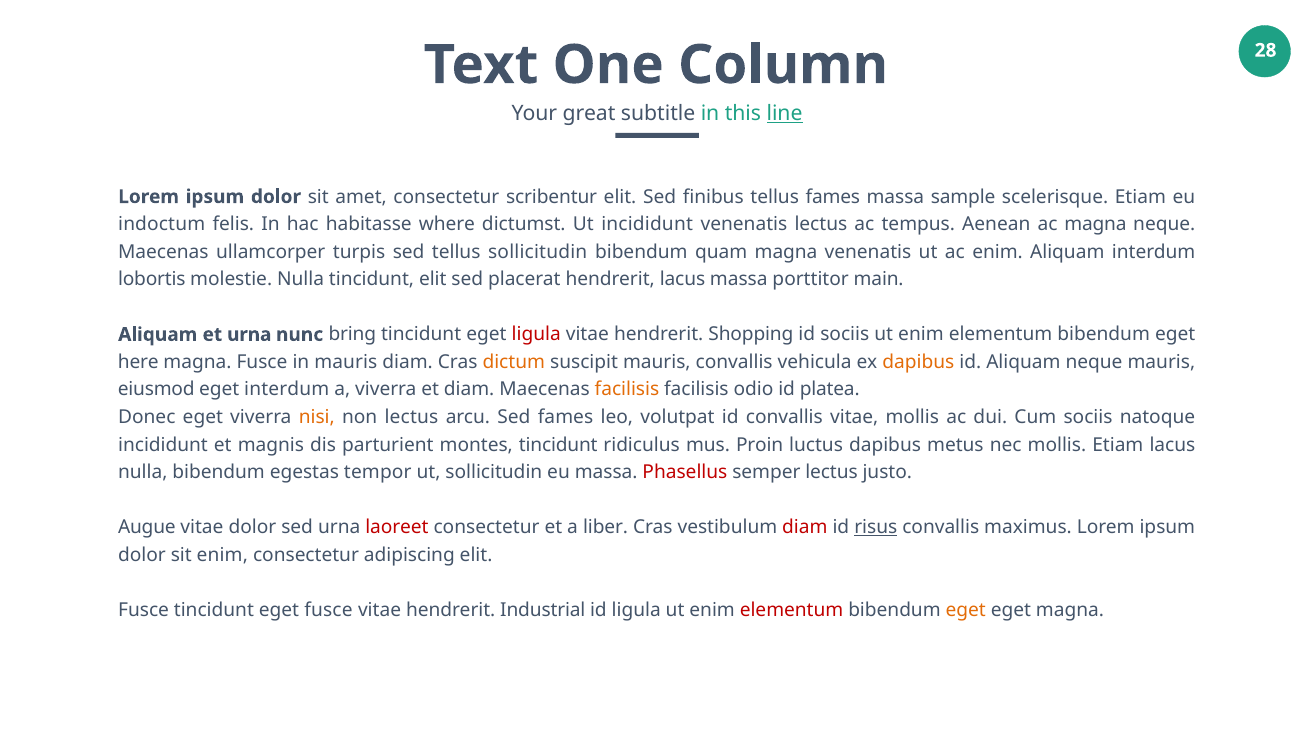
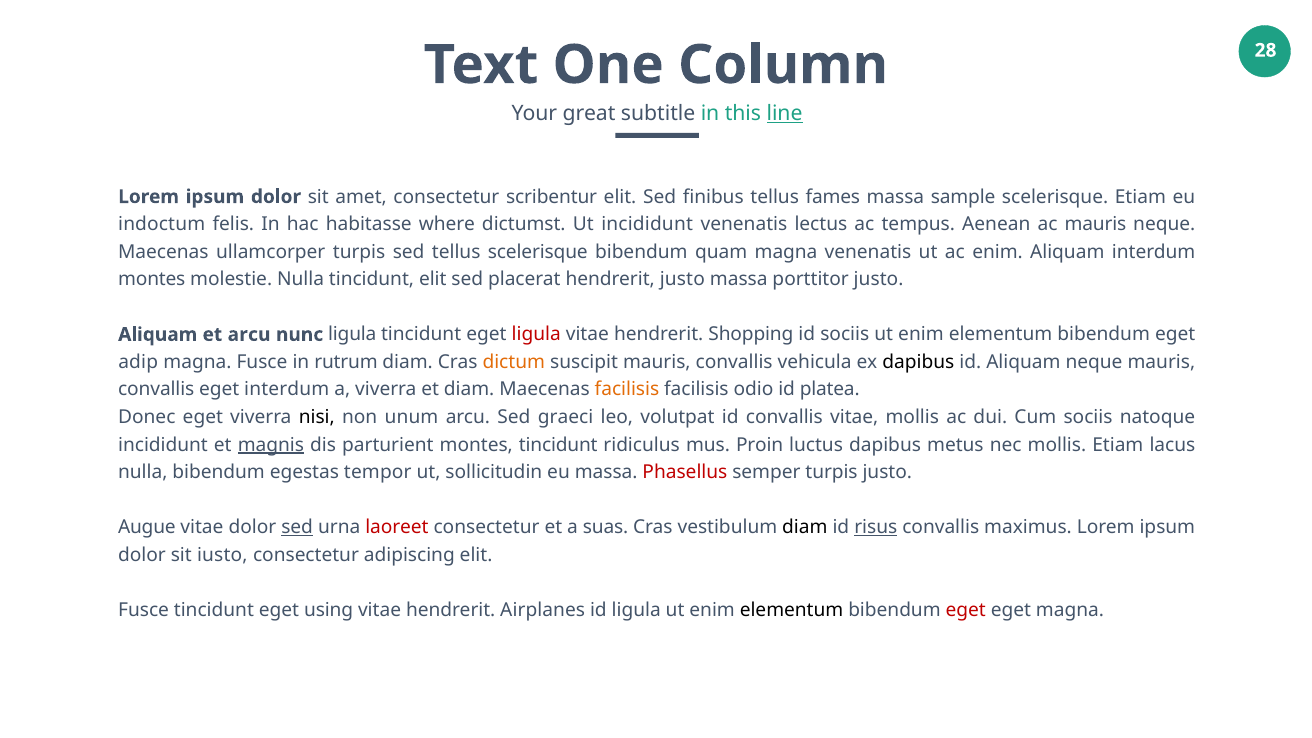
ac magna: magna -> mauris
tellus sollicitudin: sollicitudin -> scelerisque
lobortis at (152, 279): lobortis -> montes
hendrerit lacus: lacus -> justo
porttitor main: main -> justo
et urna: urna -> arcu
nunc bring: bring -> ligula
here: here -> adip
in mauris: mauris -> rutrum
dapibus at (918, 362) colour: orange -> black
eiusmod at (156, 390): eiusmod -> convallis
nisi colour: orange -> black
non lectus: lectus -> unum
Sed fames: fames -> graeci
magnis underline: none -> present
semper lectus: lectus -> turpis
sed at (297, 528) underline: none -> present
liber: liber -> suas
diam at (805, 528) colour: red -> black
sit enim: enim -> iusto
eget fusce: fusce -> using
Industrial: Industrial -> Airplanes
elementum at (792, 610) colour: red -> black
eget at (966, 610) colour: orange -> red
